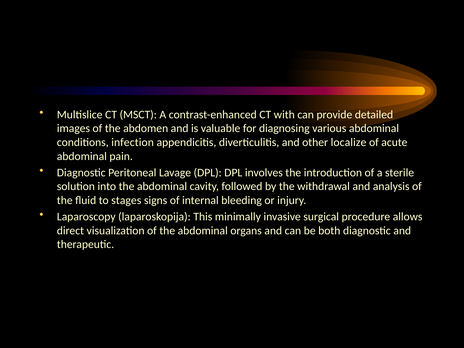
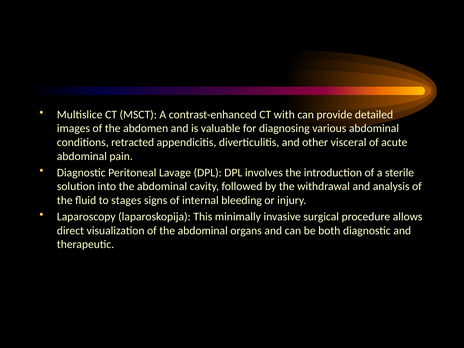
infection: infection -> retracted
localize: localize -> visceral
